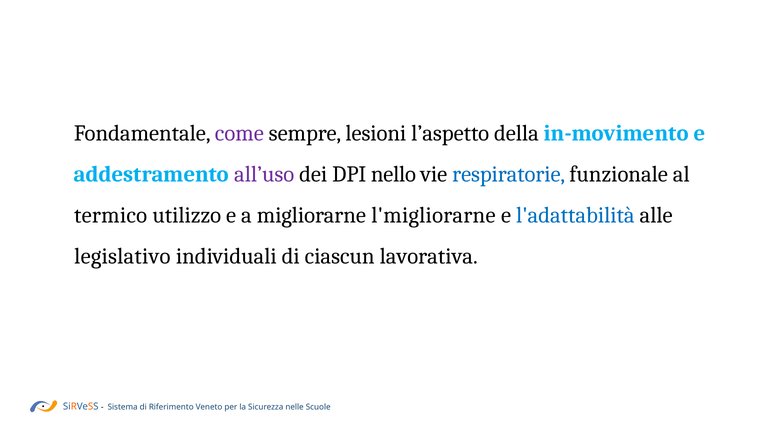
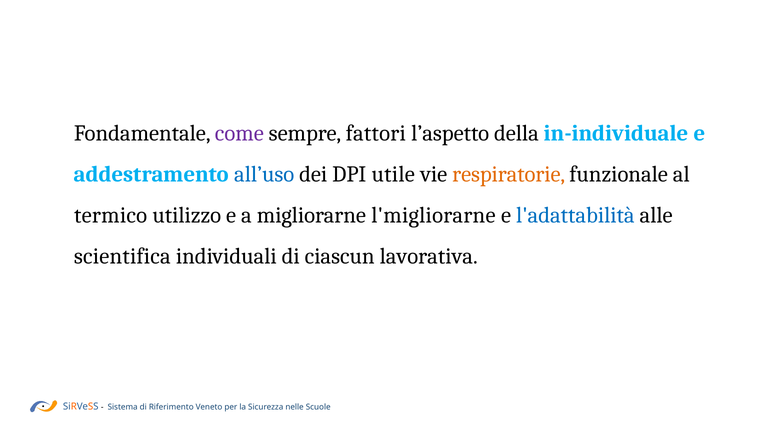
lesioni: lesioni -> fattori
in-movimento: in-movimento -> in-individuale
all’uso colour: purple -> blue
nello: nello -> utile
respiratorie colour: blue -> orange
legislativo: legislativo -> scientifica
